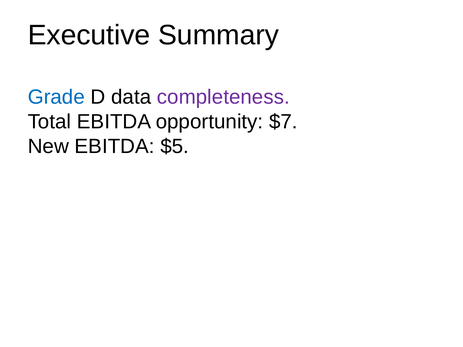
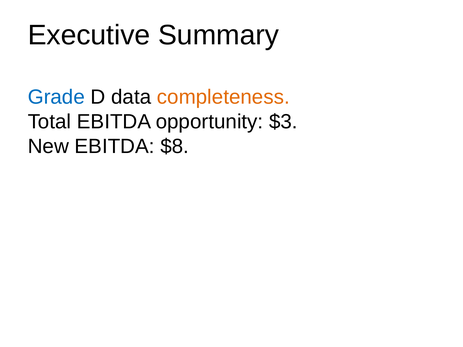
completeness colour: purple -> orange
$7: $7 -> $3
$5: $5 -> $8
